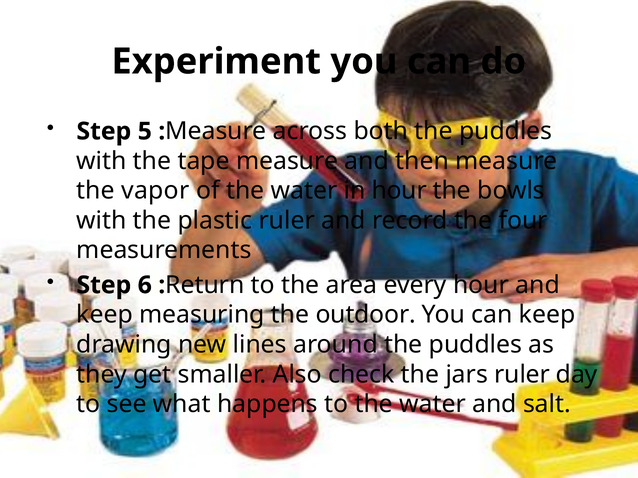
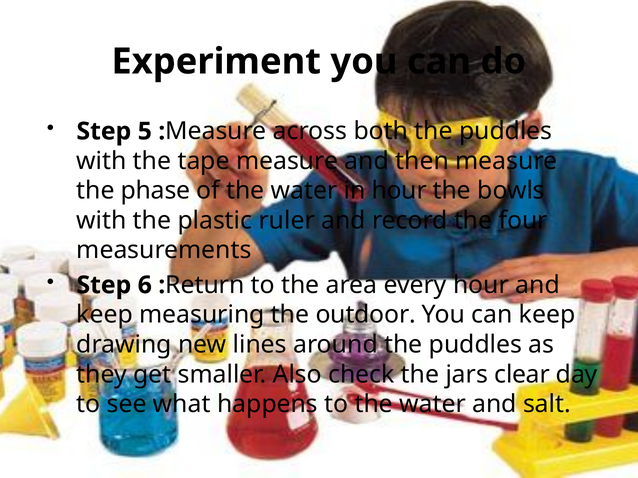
vapor: vapor -> phase
jars ruler: ruler -> clear
